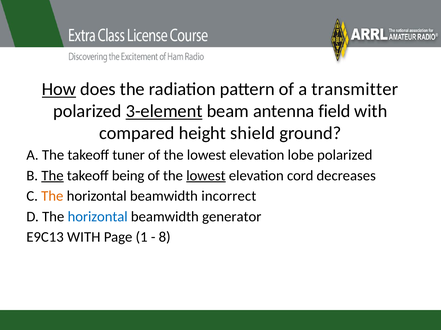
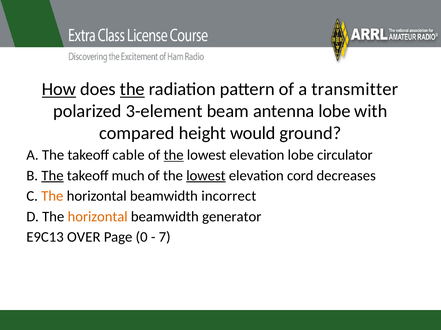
the at (132, 89) underline: none -> present
3-element underline: present -> none
antenna field: field -> lobe
shield: shield -> would
tuner: tuner -> cable
the at (174, 155) underline: none -> present
lobe polarized: polarized -> circulator
being: being -> much
horizontal at (98, 217) colour: blue -> orange
E9C13 WITH: WITH -> OVER
1: 1 -> 0
8: 8 -> 7
